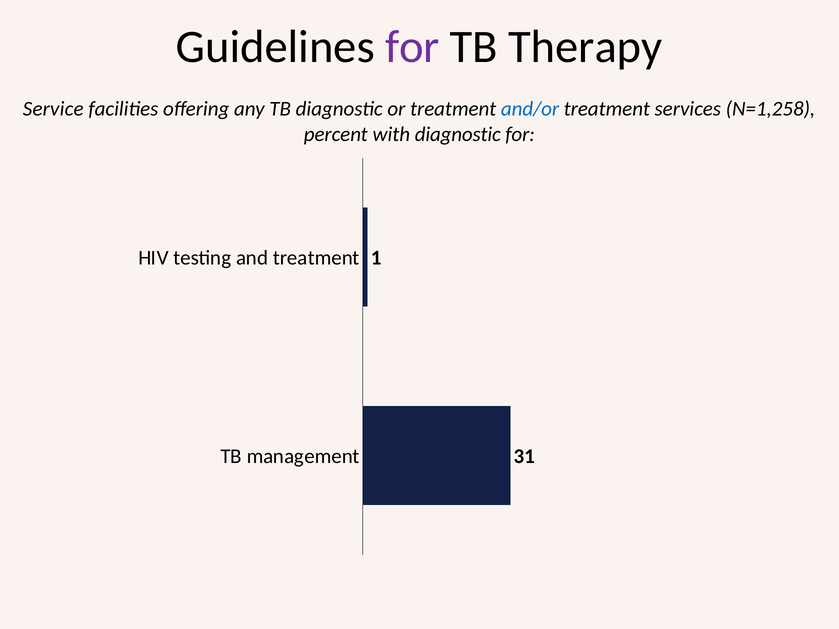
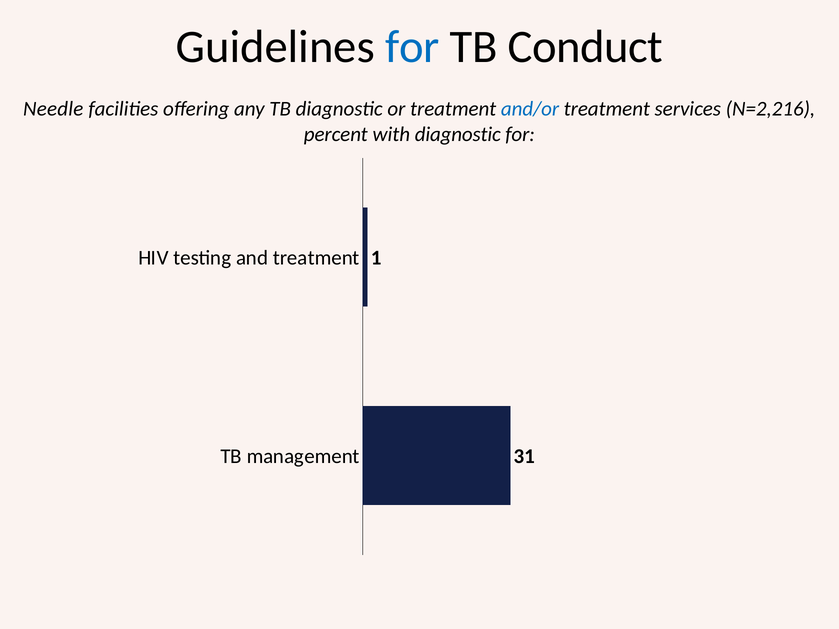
for at (412, 47) colour: purple -> blue
Therapy: Therapy -> Conduct
Service: Service -> Needle
N=1,258: N=1,258 -> N=2,216
